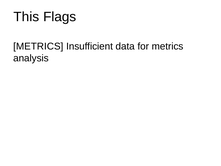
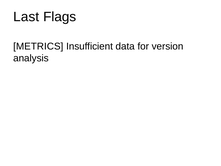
This: This -> Last
for metrics: metrics -> version
